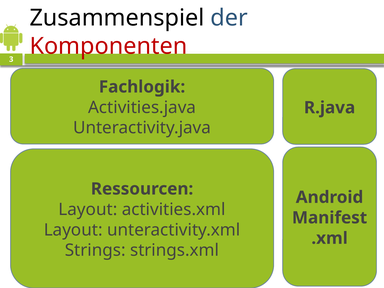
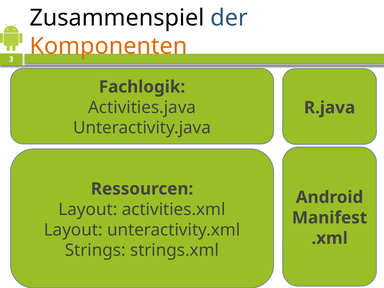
Komponenten colour: red -> orange
